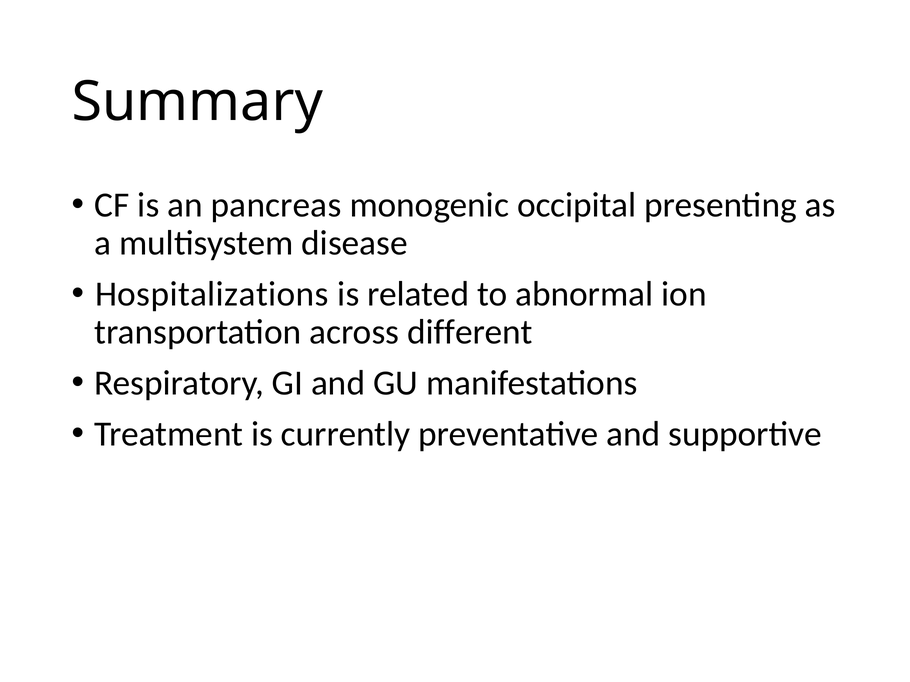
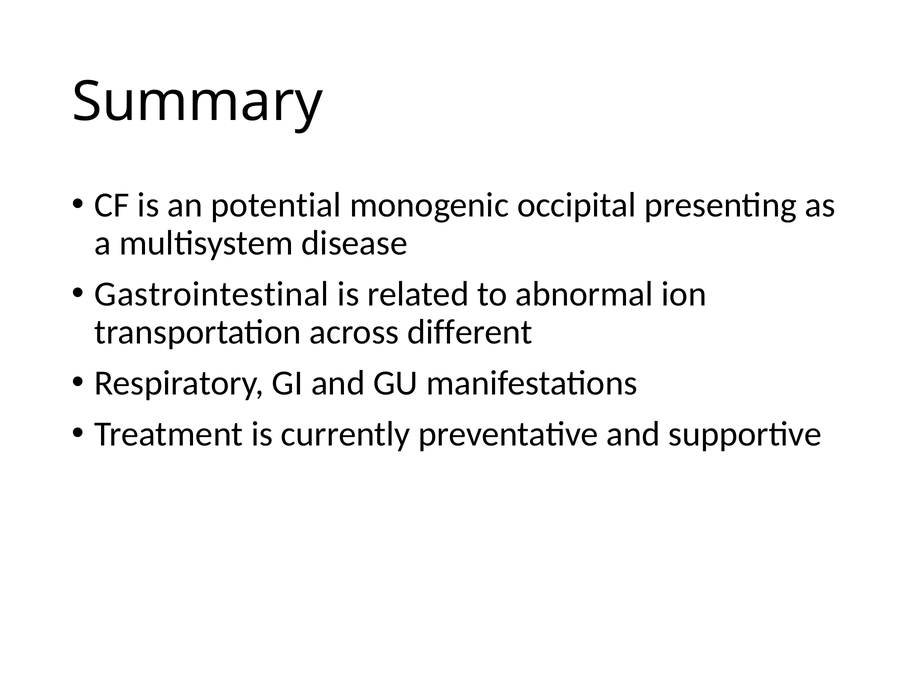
pancreas: pancreas -> potential
Hospitalizations: Hospitalizations -> Gastrointestinal
